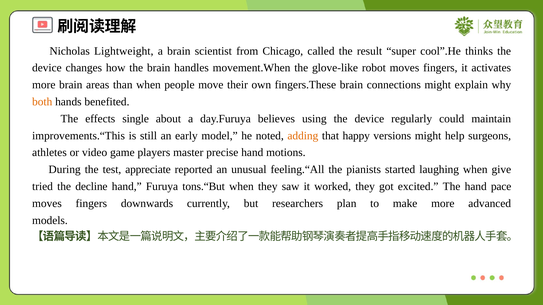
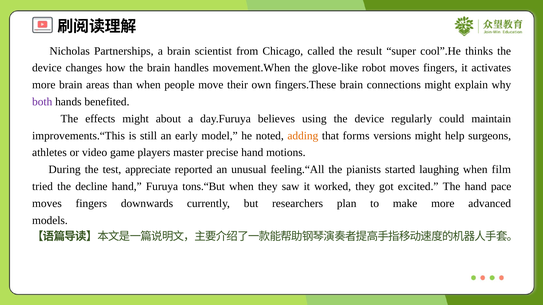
Lightweight: Lightweight -> Partnerships
both colour: orange -> purple
effects single: single -> might
happy: happy -> forms
give: give -> film
